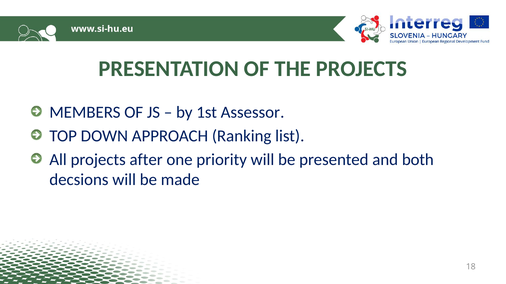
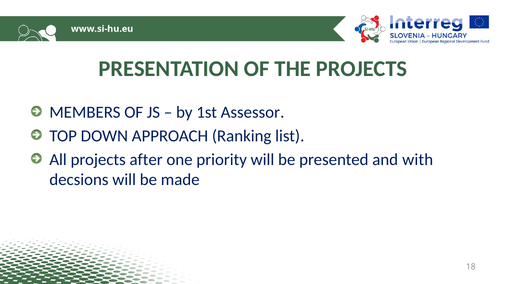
both: both -> with
